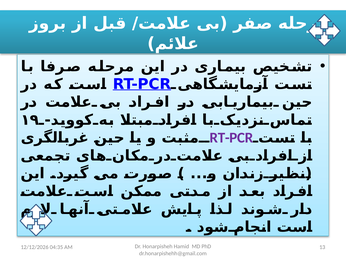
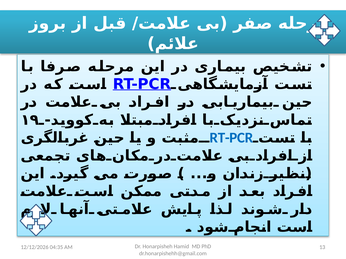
RT-PCR at (231, 138) colour: purple -> blue
